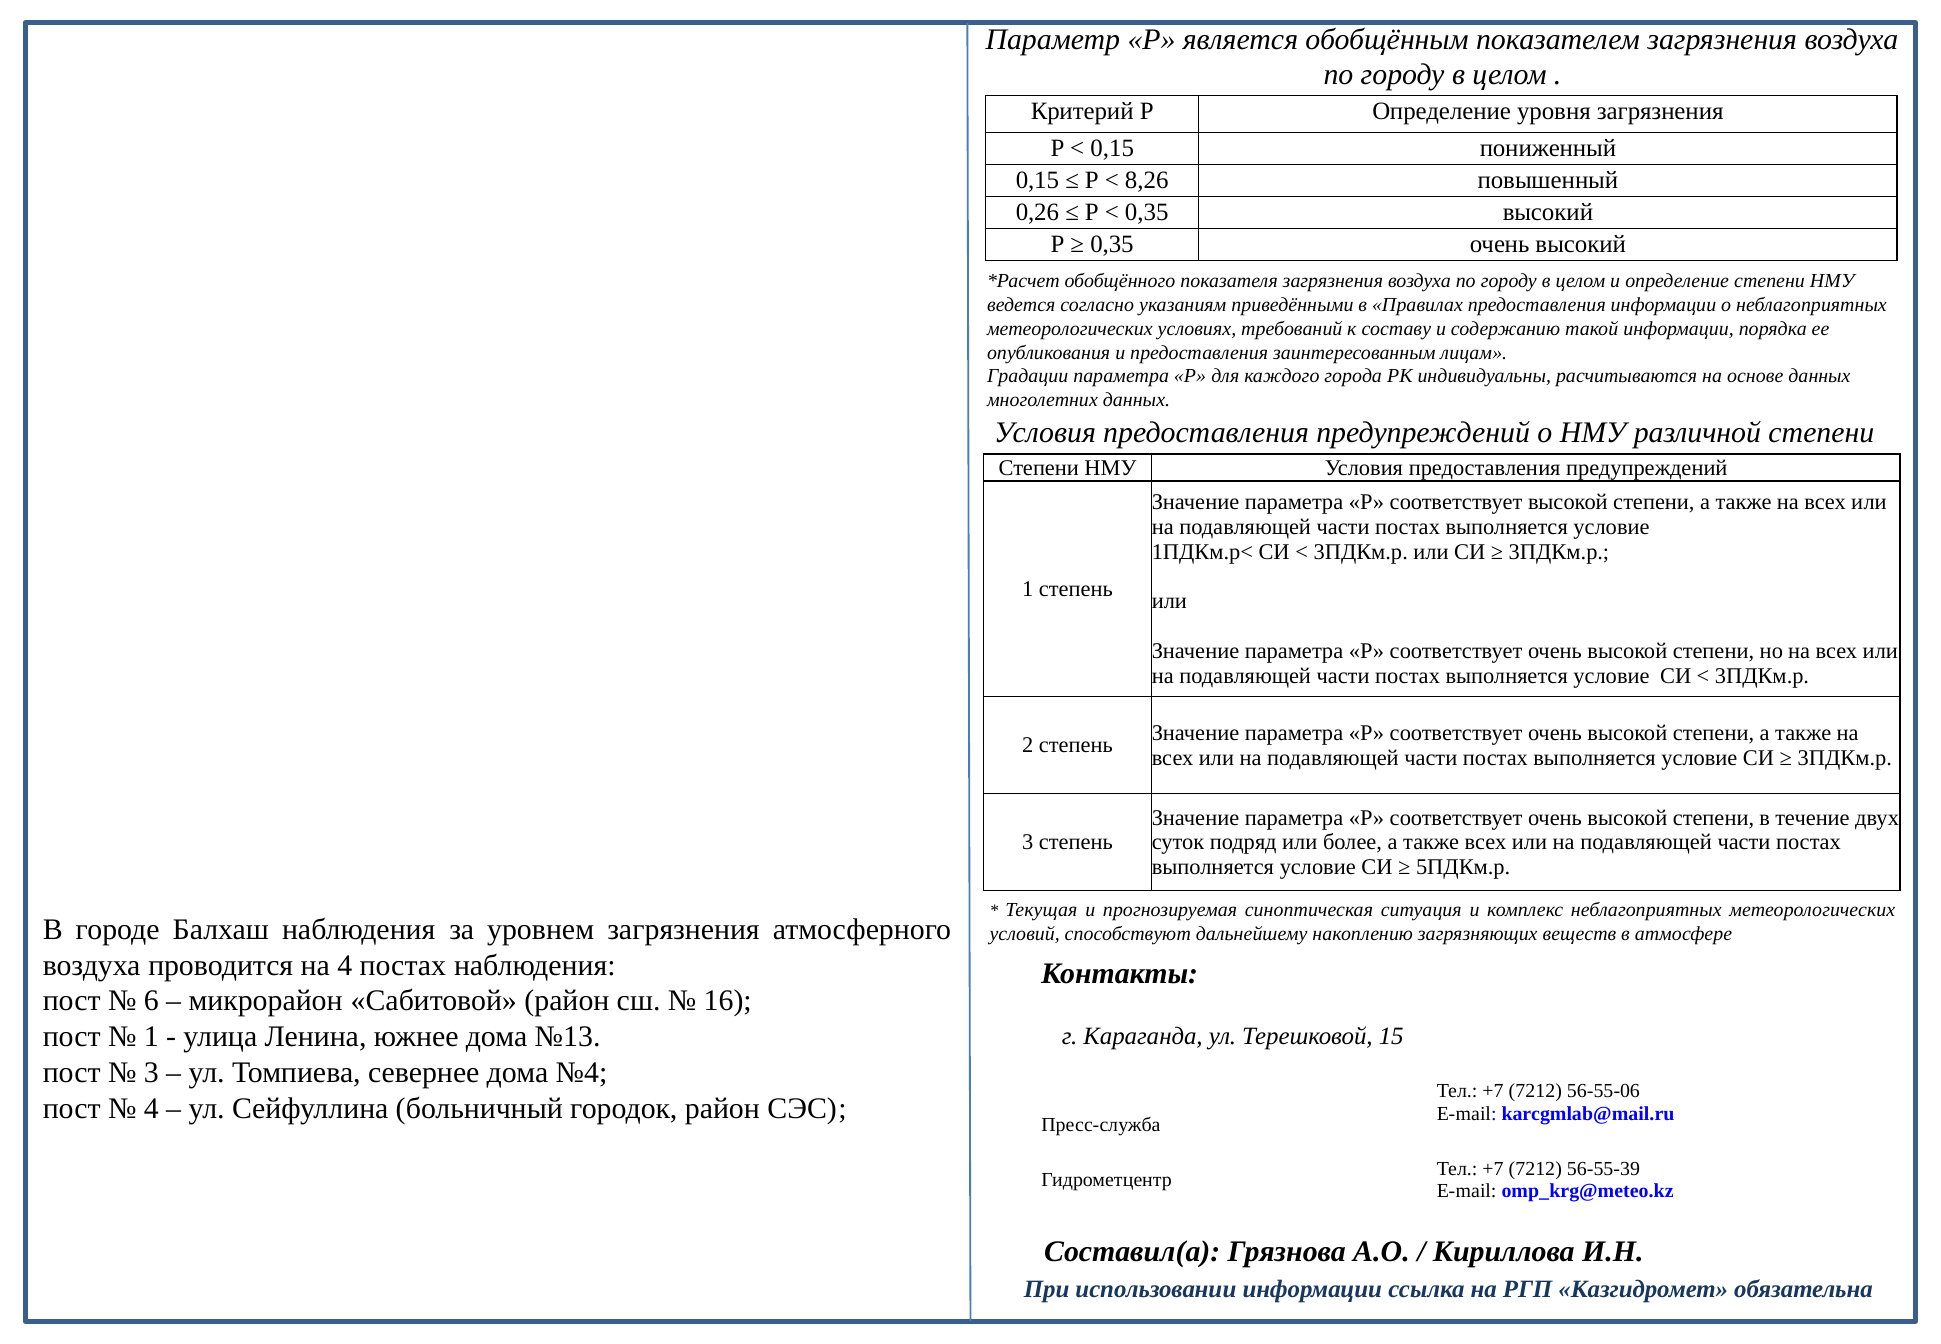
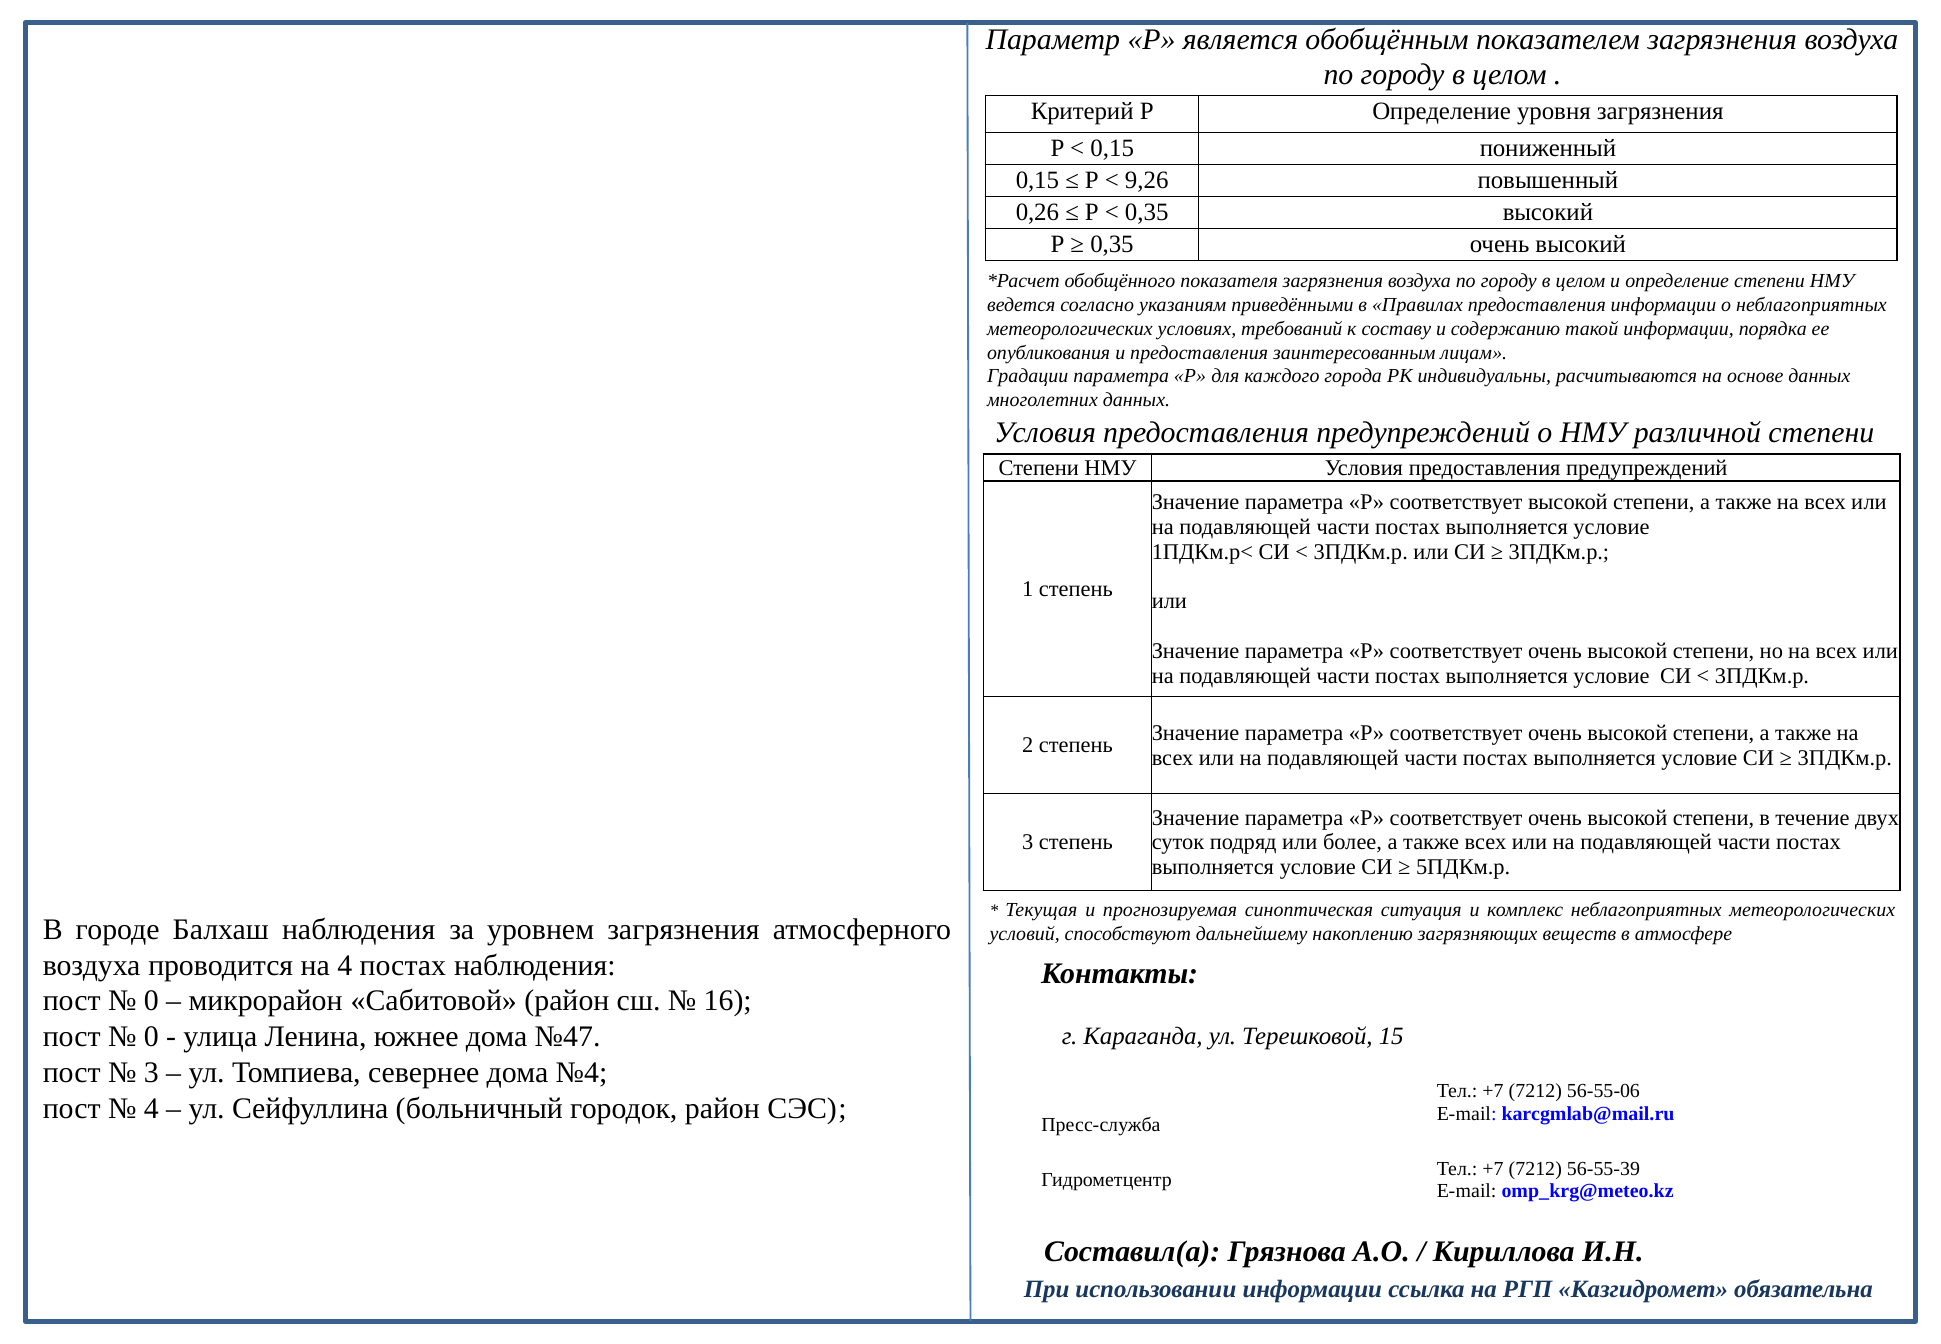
8,26: 8,26 -> 9,26
6 at (151, 1001): 6 -> 0
1 at (151, 1037): 1 -> 0
№13: №13 -> №47
